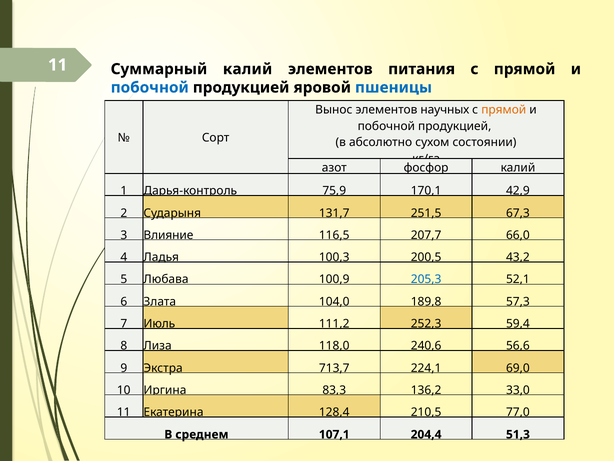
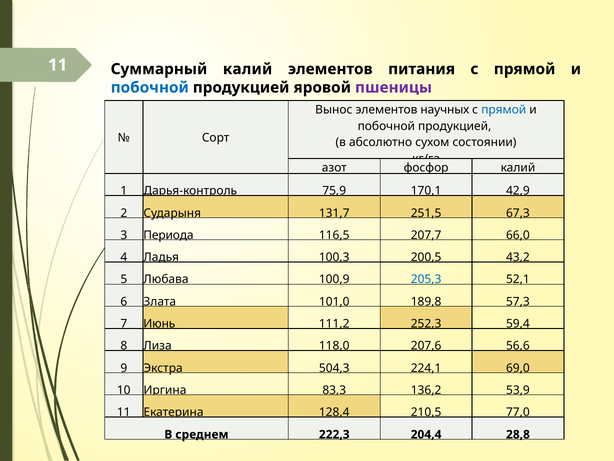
пшеницы colour: blue -> purple
прямой at (504, 110) colour: orange -> blue
Влияние: Влияние -> Периода
104,0: 104,0 -> 101,0
Июль: Июль -> Июнь
240,6: 240,6 -> 207,6
713,7: 713,7 -> 504,3
33,0: 33,0 -> 53,9
107,1: 107,1 -> 222,3
51,3: 51,3 -> 28,8
